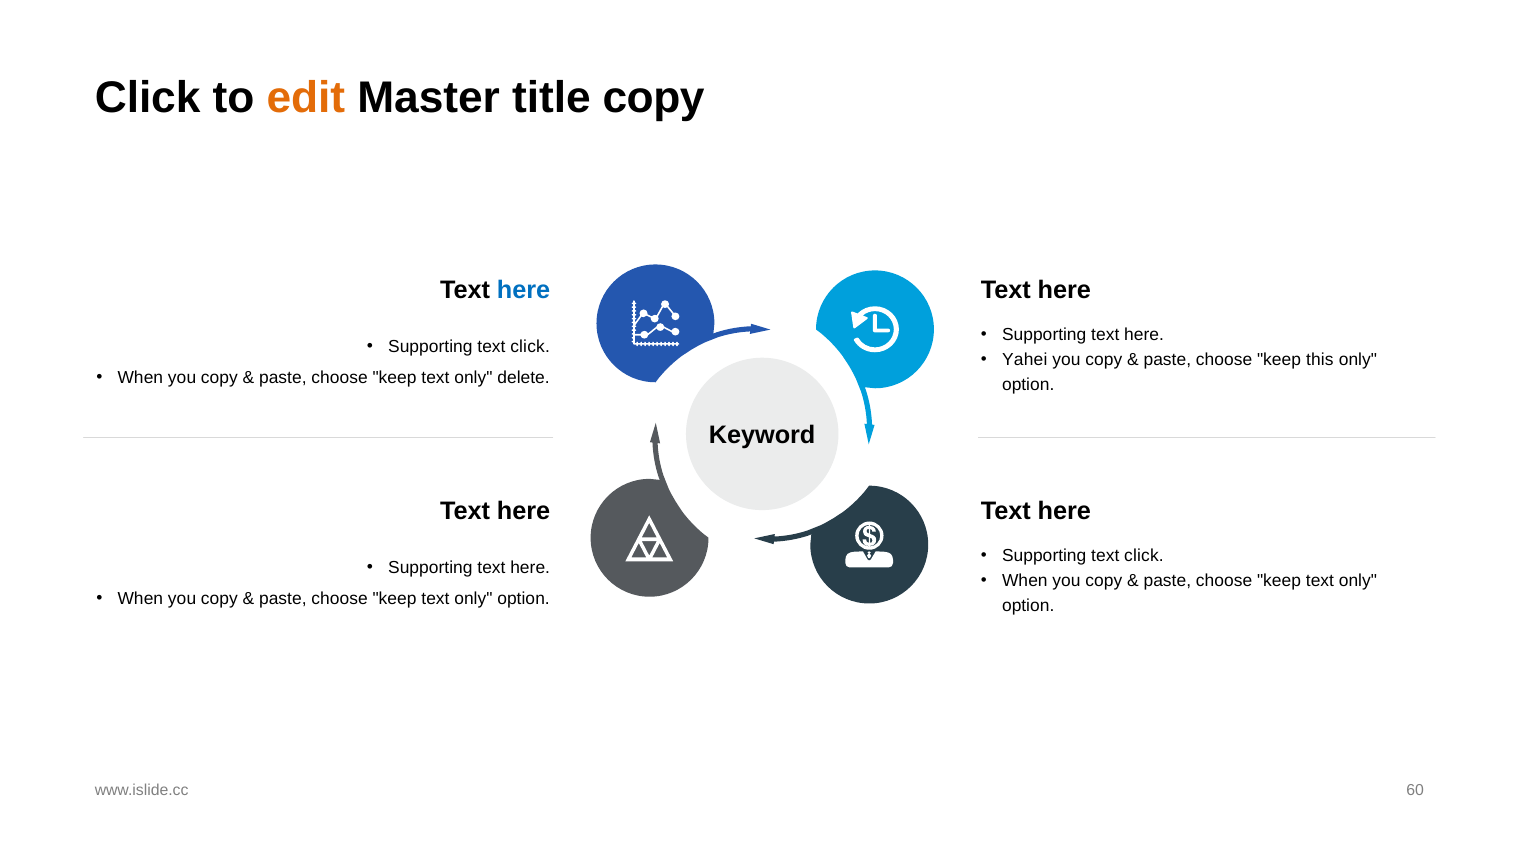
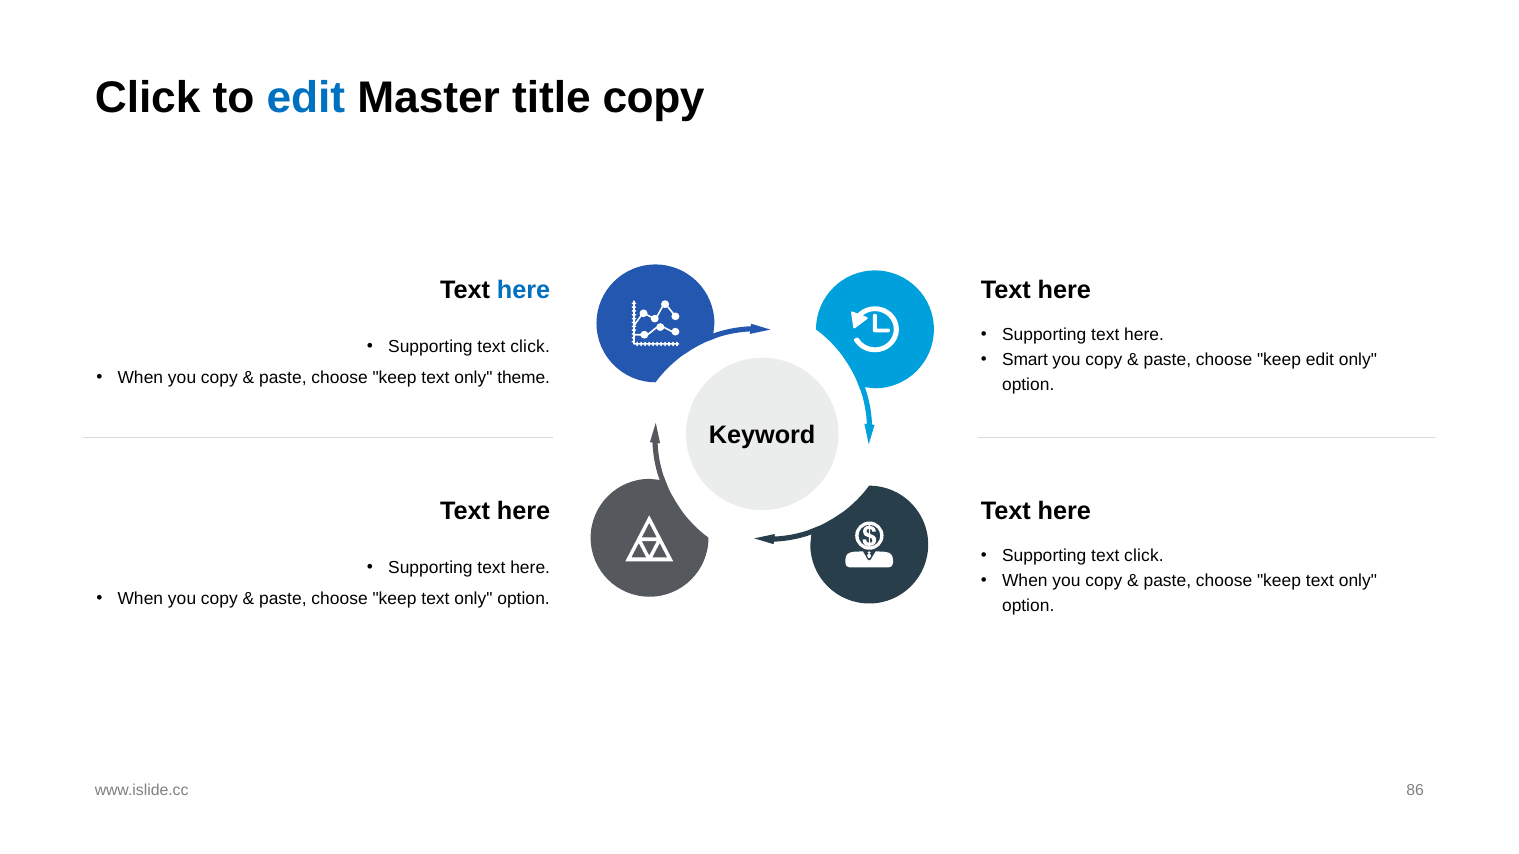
edit at (306, 98) colour: orange -> blue
Yahei: Yahei -> Smart
keep this: this -> edit
delete: delete -> theme
60: 60 -> 86
